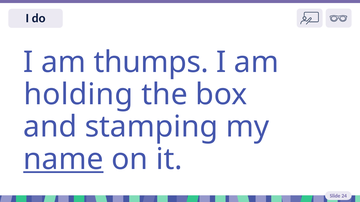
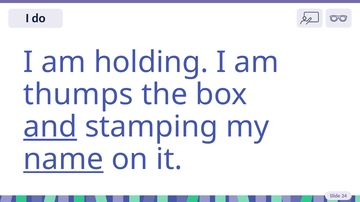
thumps: thumps -> holding
holding: holding -> thumps
and underline: none -> present
